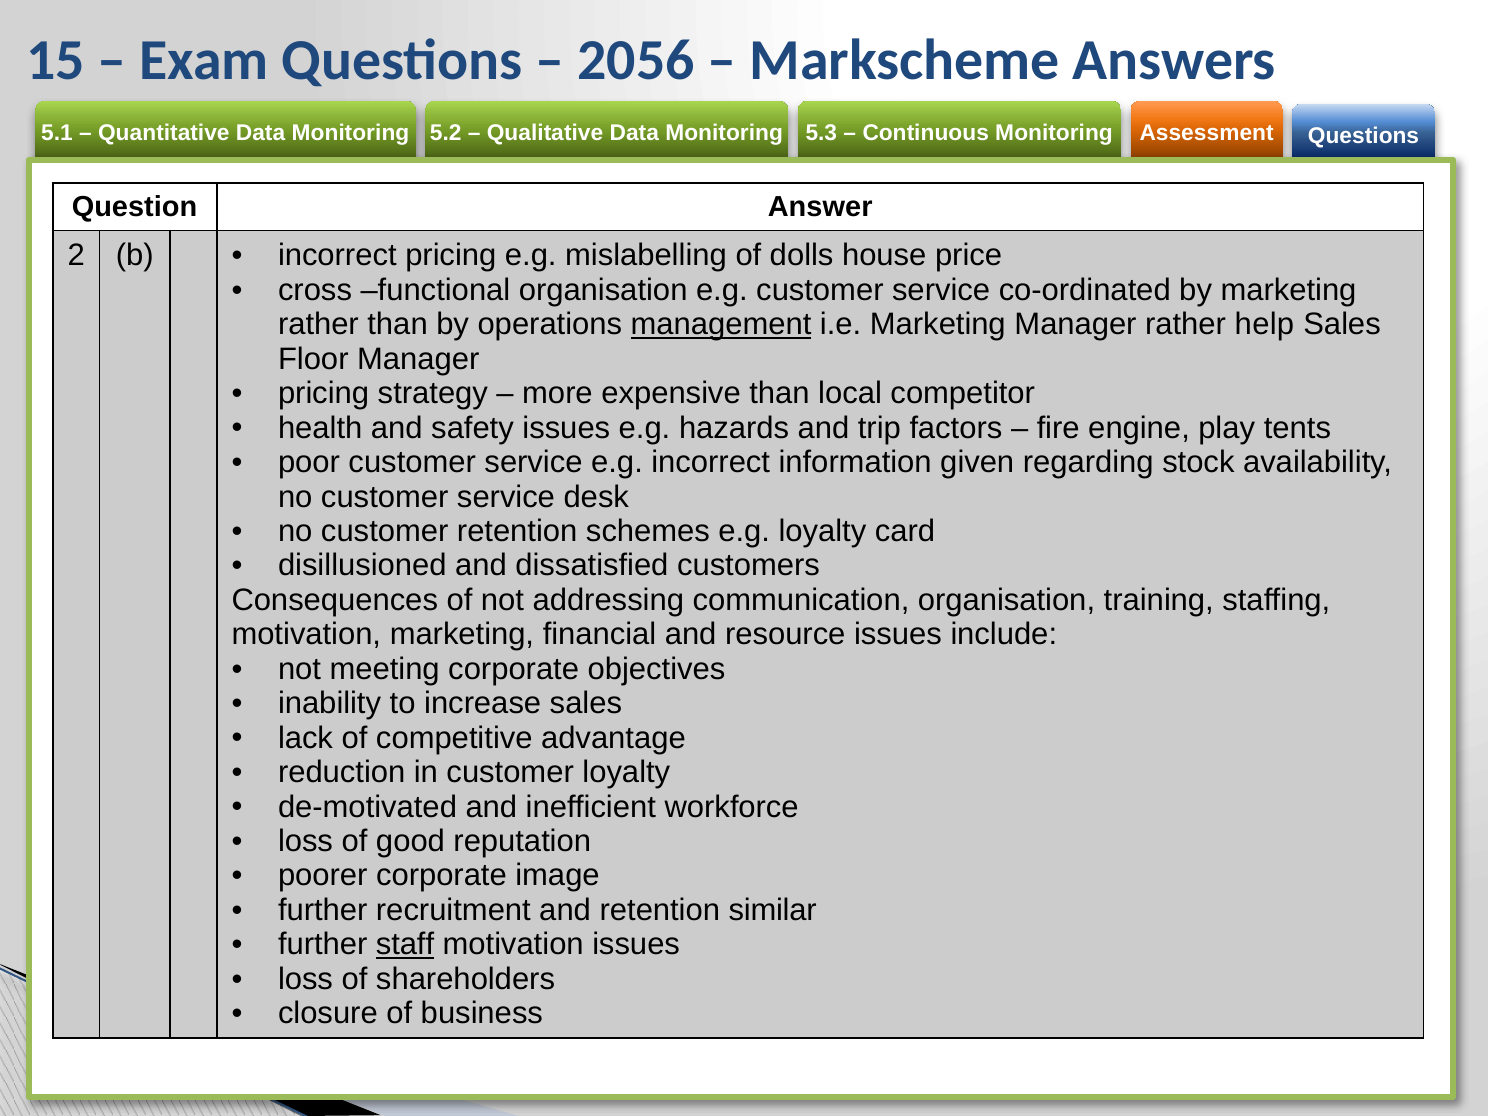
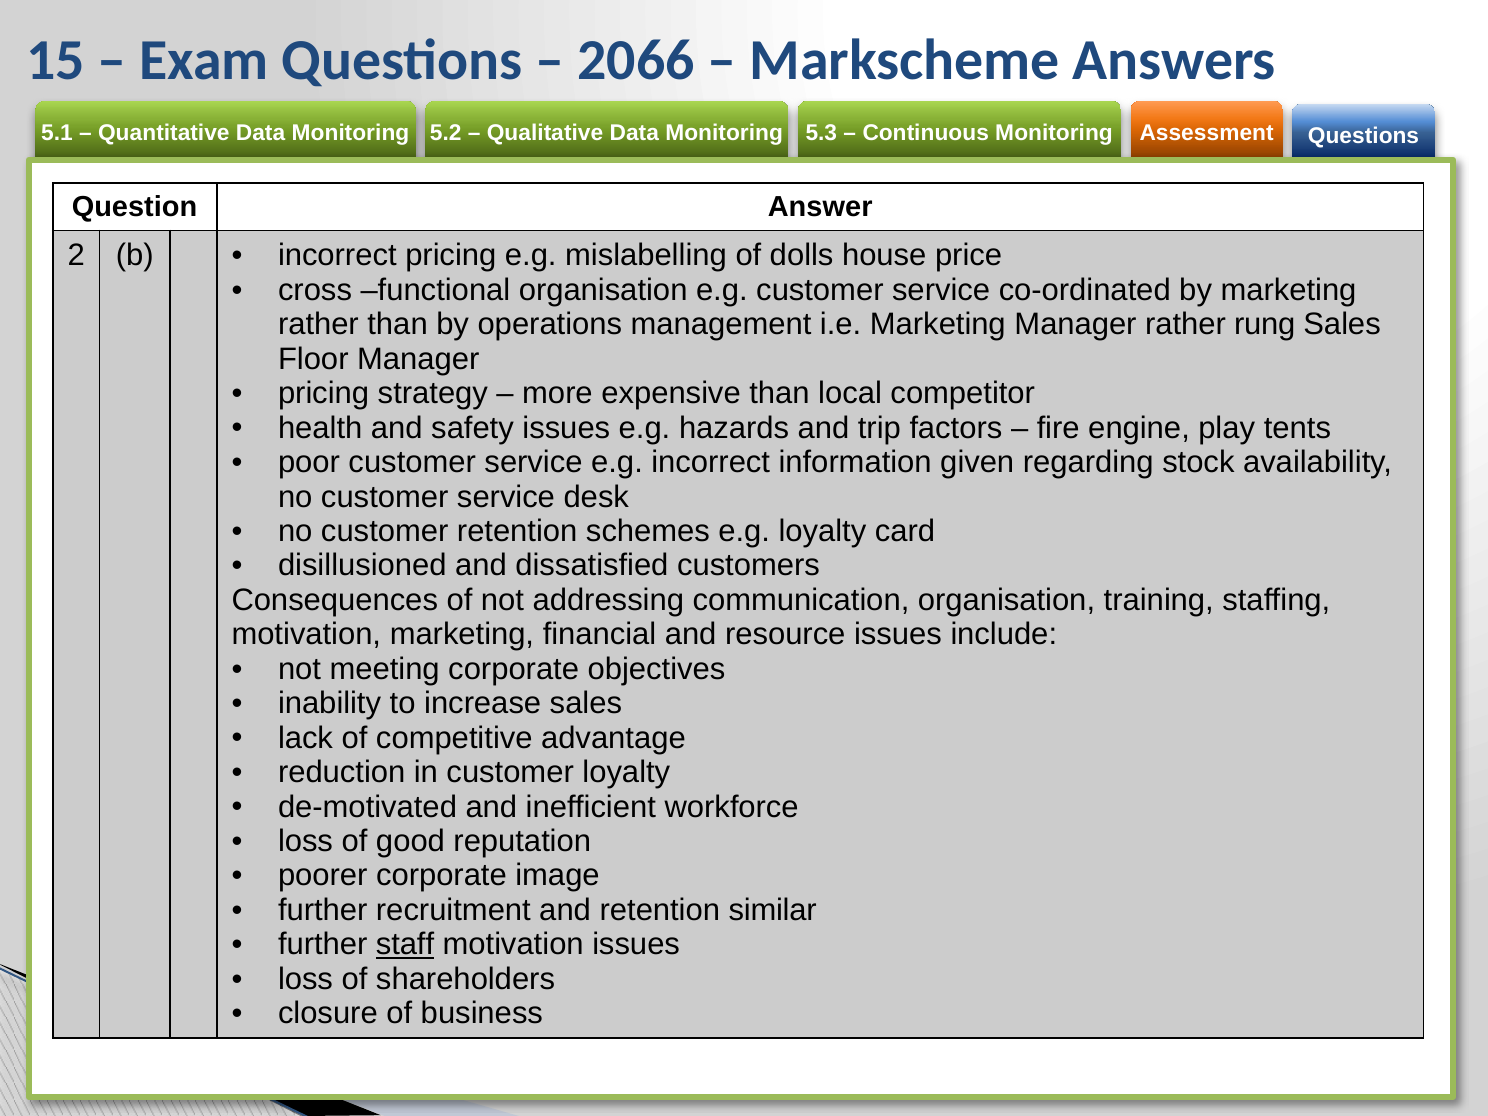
2056: 2056 -> 2066
management underline: present -> none
help: help -> rung
